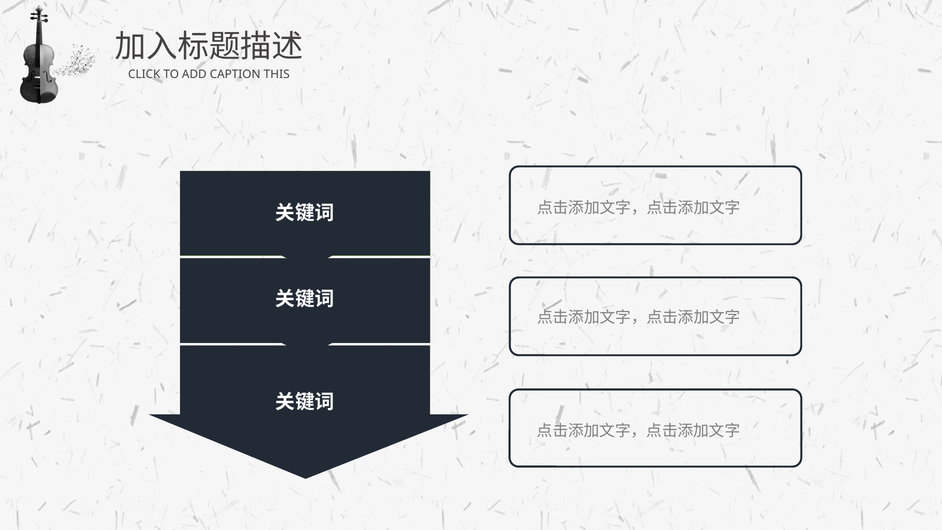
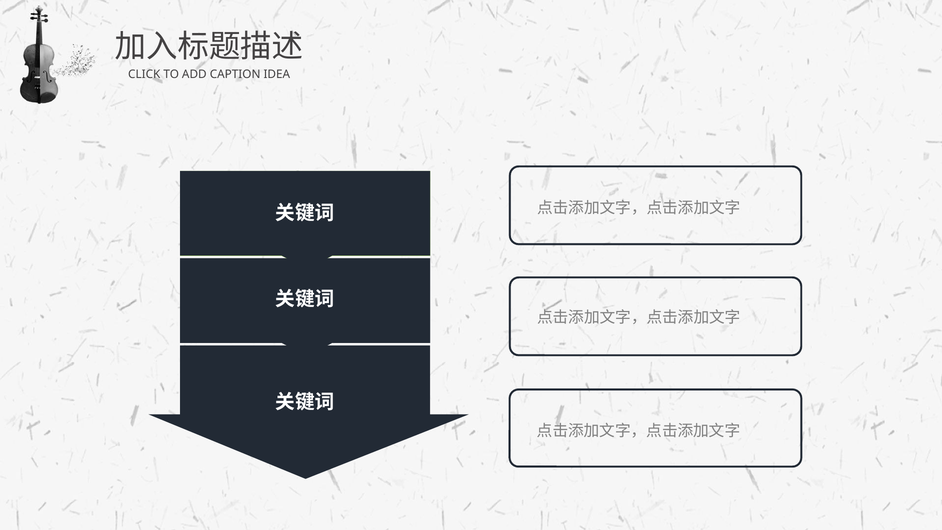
THIS: THIS -> IDEA
